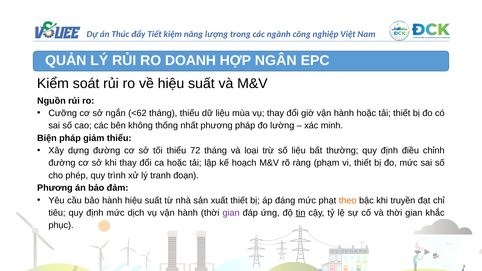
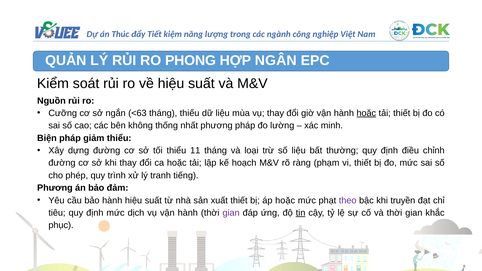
DOANH: DOANH -> PHONG
<62: <62 -> <63
hoặc at (366, 113) underline: none -> present
72: 72 -> 11
đoạn: đoạn -> tiếng
áp đáng: đáng -> hoặc
theo colour: orange -> purple
